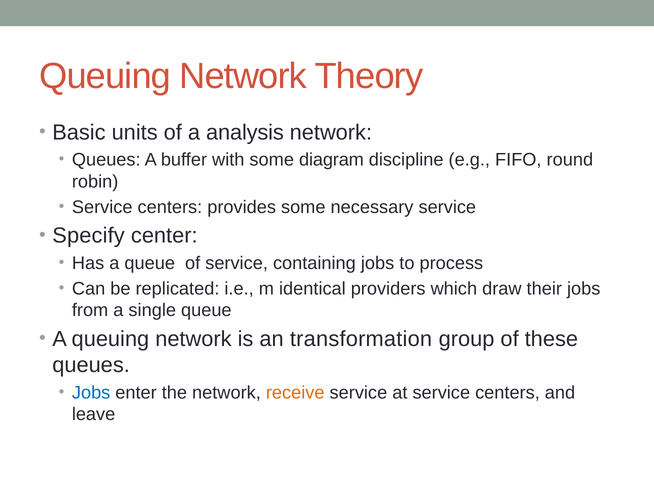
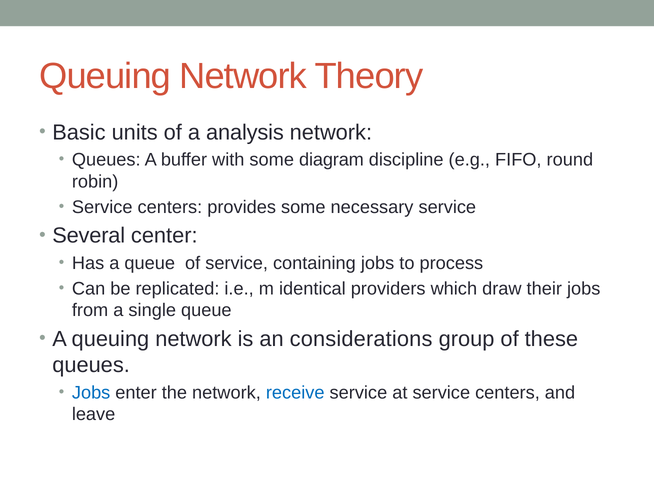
Specify: Specify -> Several
transformation: transformation -> considerations
receive colour: orange -> blue
